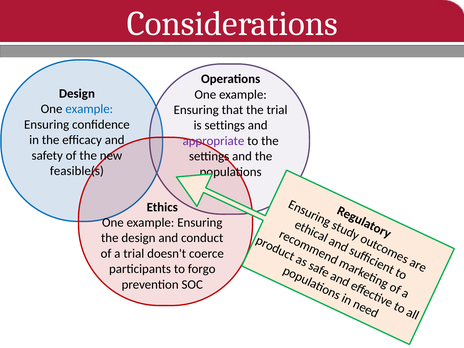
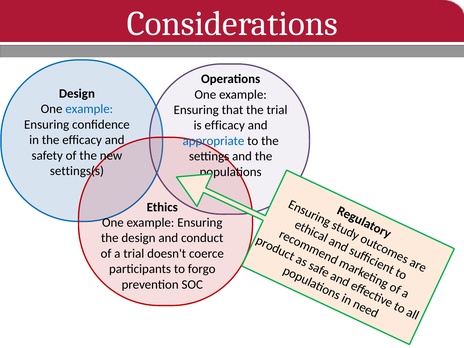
is settings: settings -> efficacy
appropriate colour: purple -> blue
feasible(s: feasible(s -> settings(s
